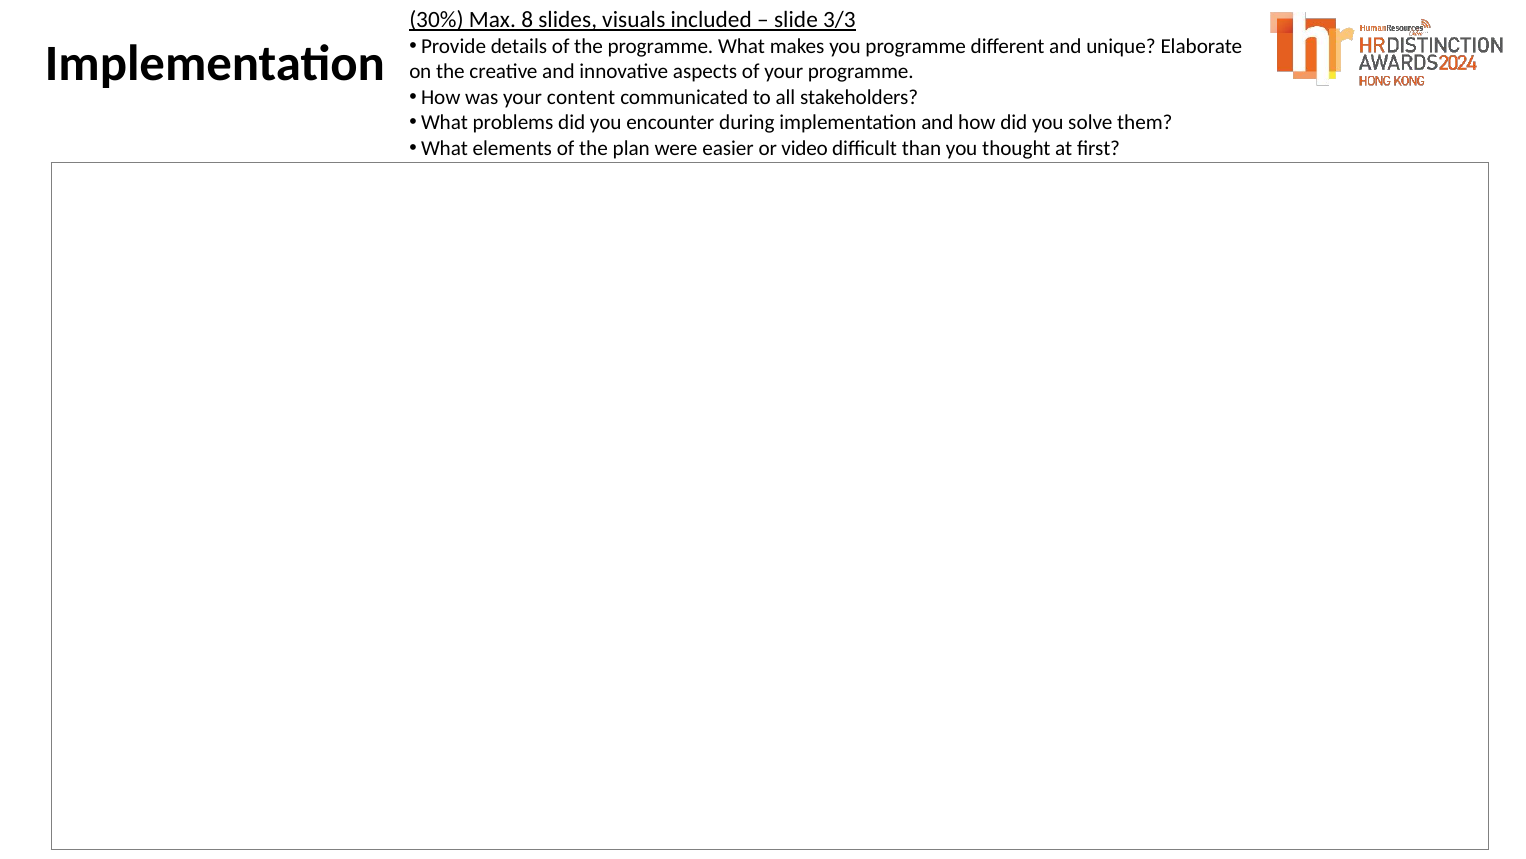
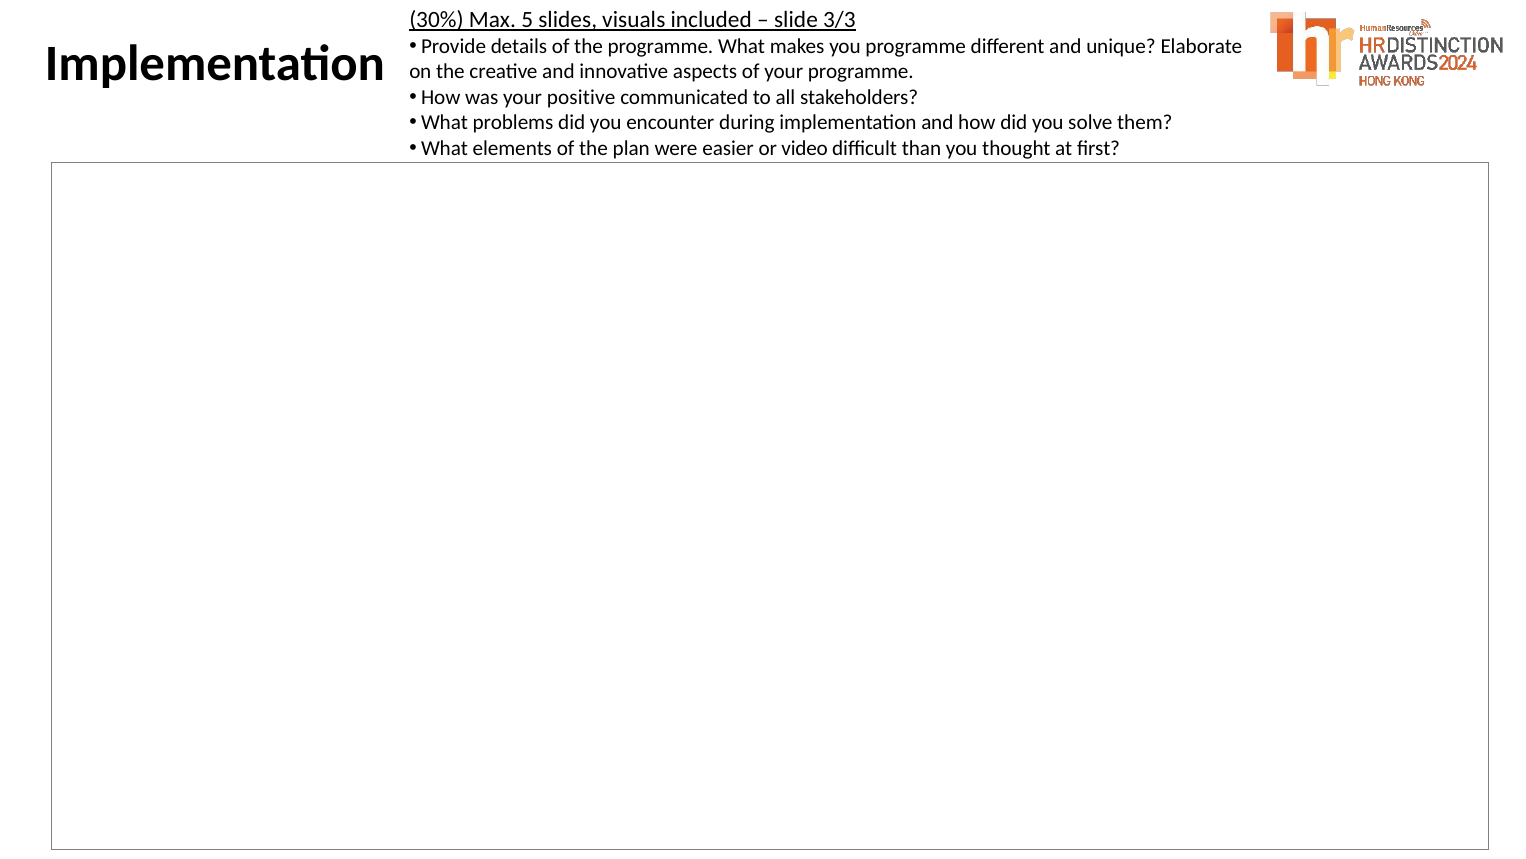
8: 8 -> 5
content: content -> positive
